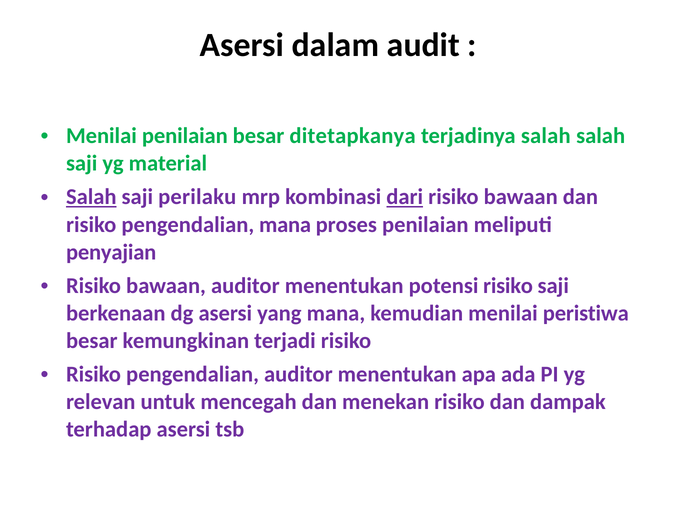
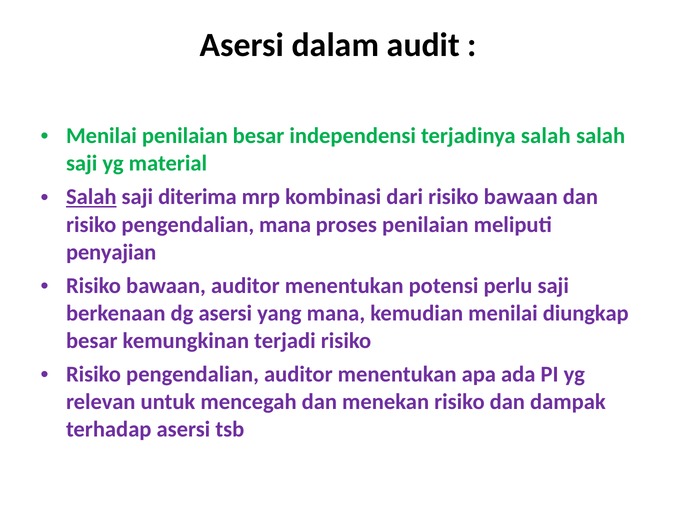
ditetapkanya: ditetapkanya -> independensi
perilaku: perilaku -> diterima
dari underline: present -> none
potensi risiko: risiko -> perlu
peristiwa: peristiwa -> diungkap
